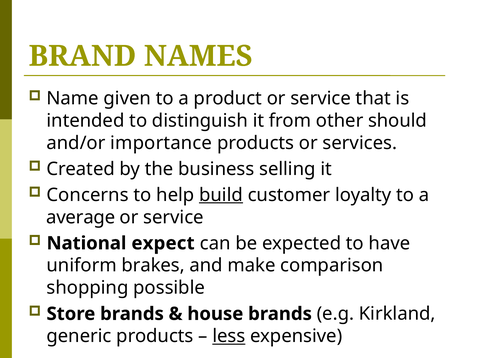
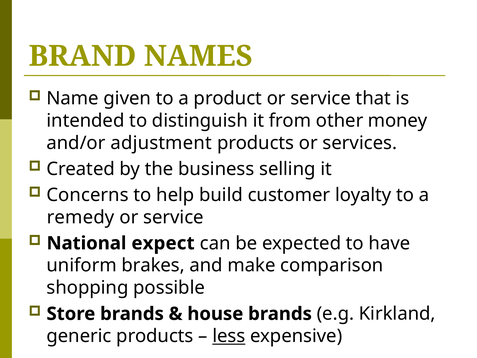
should: should -> money
importance: importance -> adjustment
build underline: present -> none
average: average -> remedy
